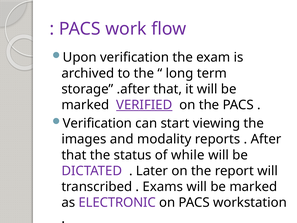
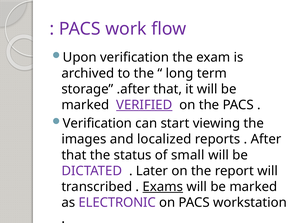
modality: modality -> localized
while: while -> small
Exams underline: none -> present
